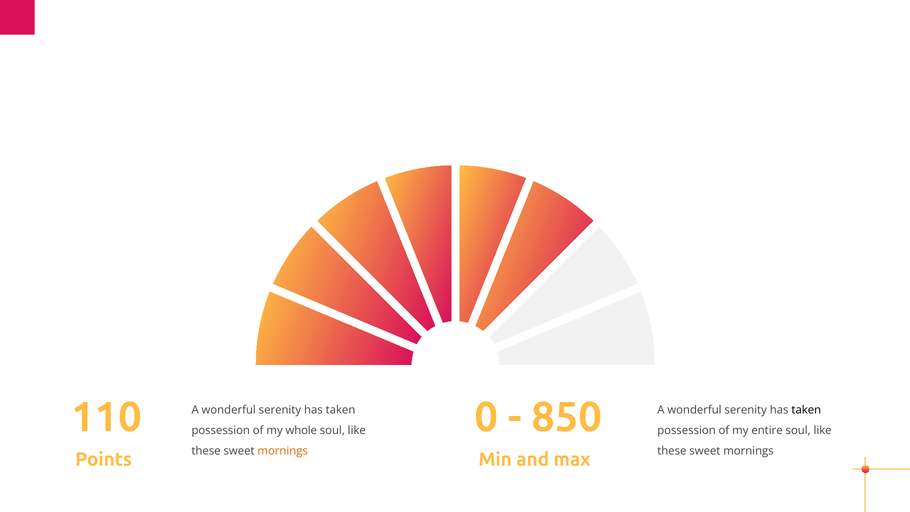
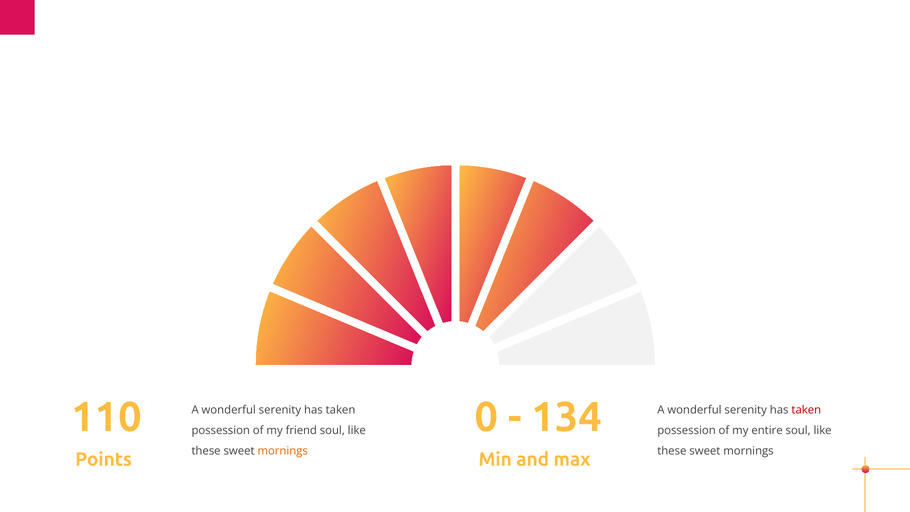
850: 850 -> 134
taken at (806, 410) colour: black -> red
whole: whole -> friend
